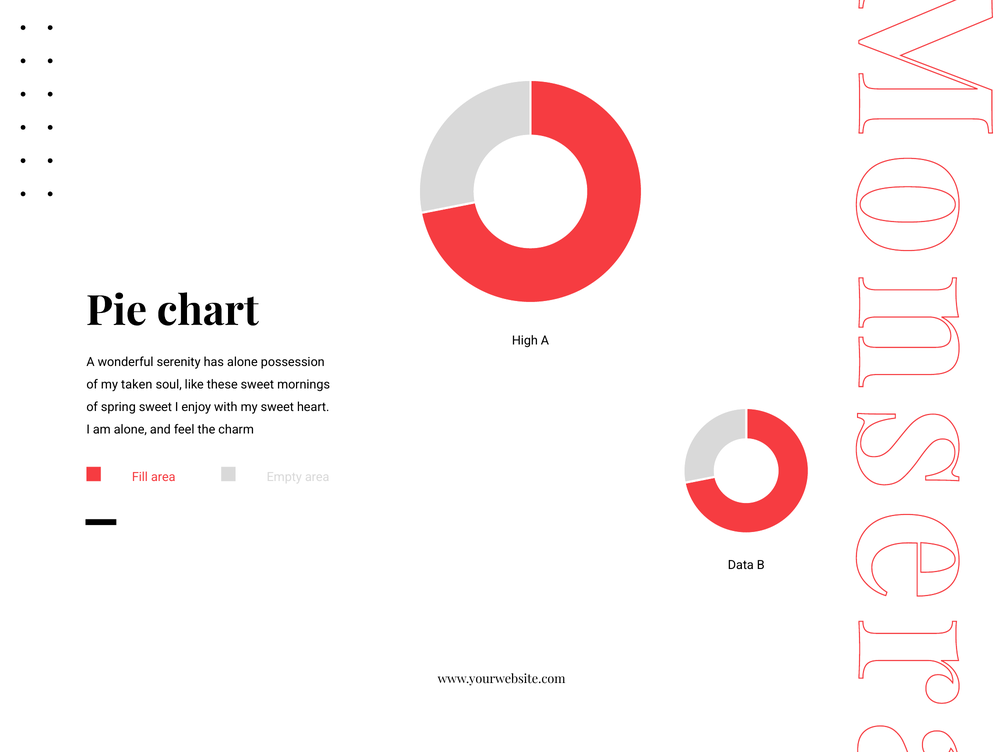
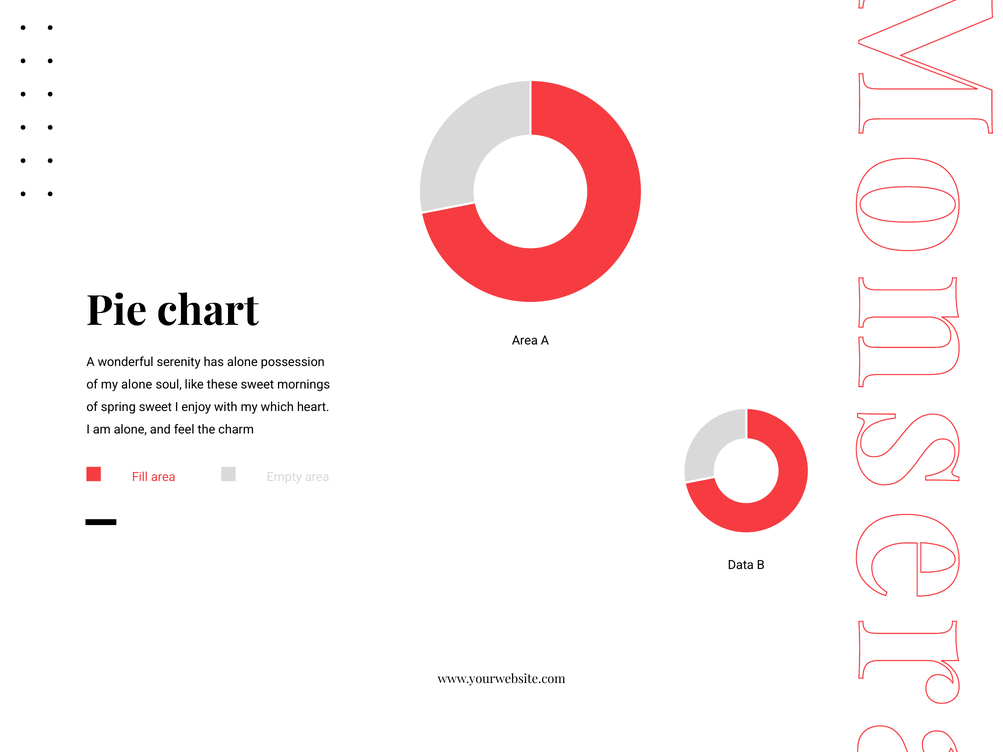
High at (525, 341): High -> Area
my taken: taken -> alone
my sweet: sweet -> which
